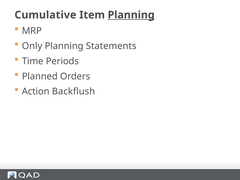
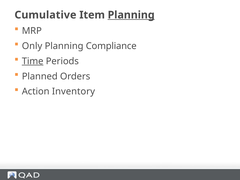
Statements: Statements -> Compliance
Time underline: none -> present
Backflush: Backflush -> Inventory
